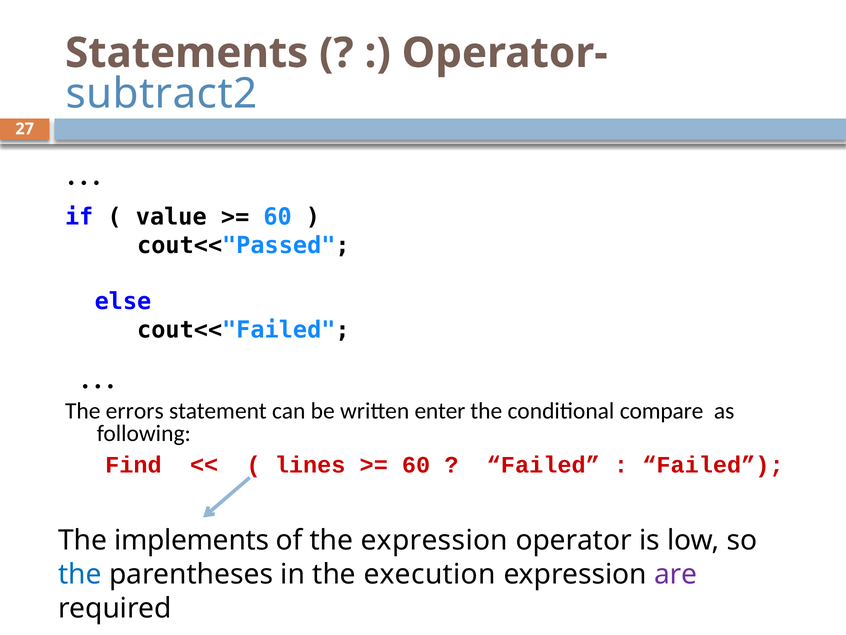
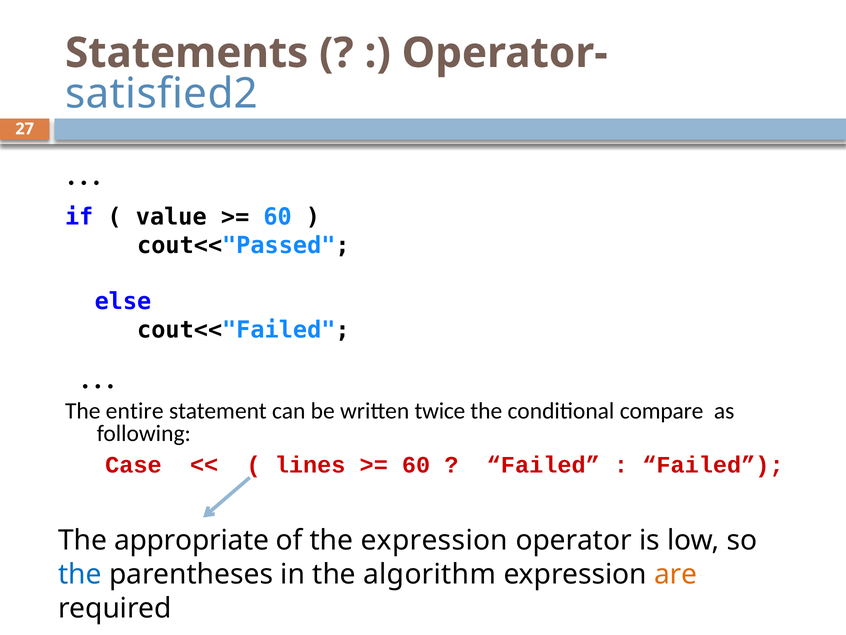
subtract2: subtract2 -> satisfied2
errors: errors -> entire
enter: enter -> twice
Find: Find -> Case
implements: implements -> appropriate
execution: execution -> algorithm
are colour: purple -> orange
